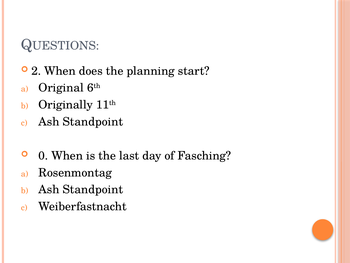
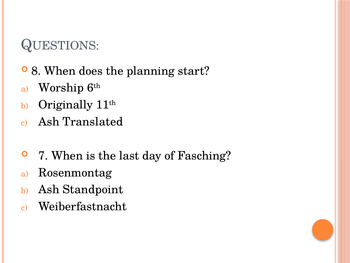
2: 2 -> 8
Original: Original -> Worship
Standpoint at (93, 122): Standpoint -> Translated
0: 0 -> 7
